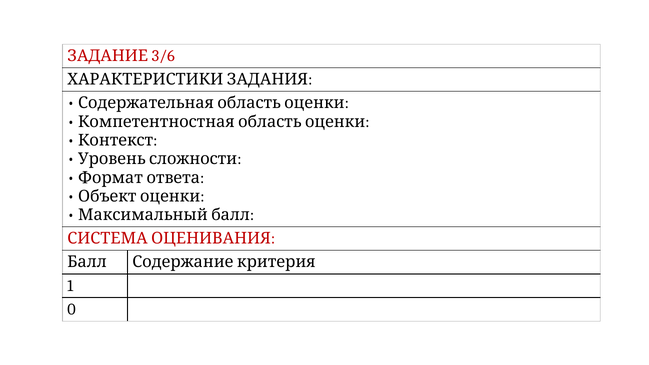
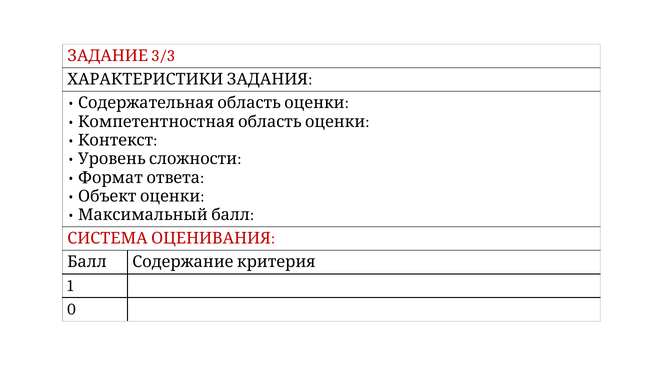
3/6: 3/6 -> 3/3
